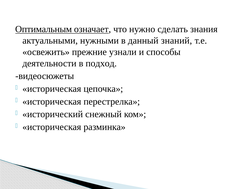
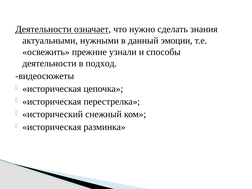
Оптимальным at (44, 29): Оптимальным -> Деятельности
знаний: знаний -> эмоции
